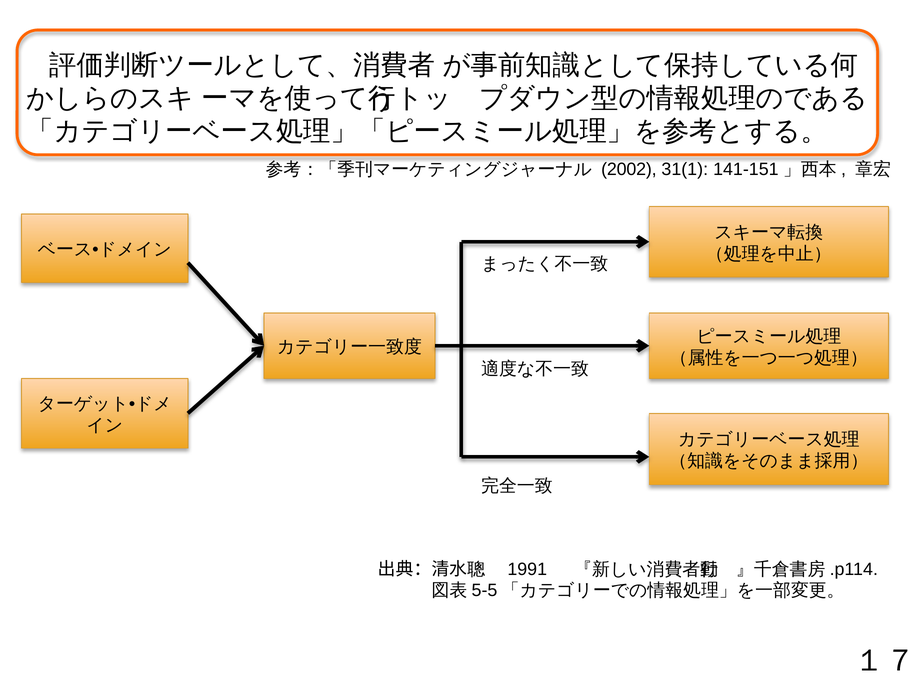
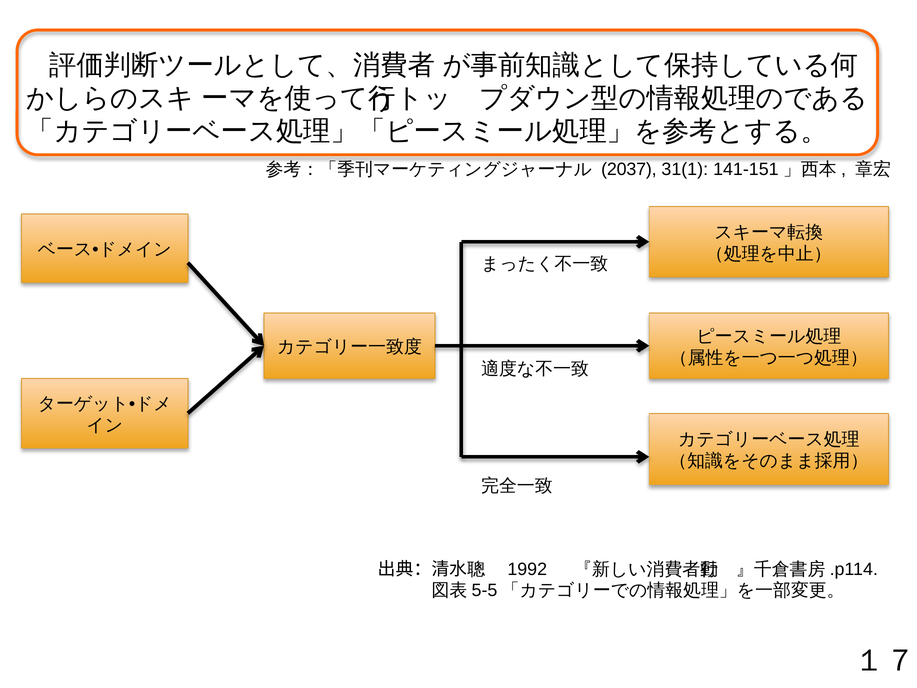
2002: 2002 -> 2037
1991: 1991 -> 1992
